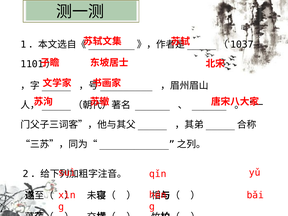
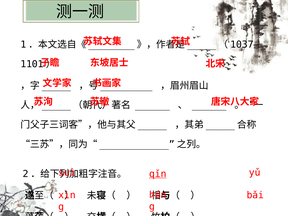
qǐn underline: none -> present
